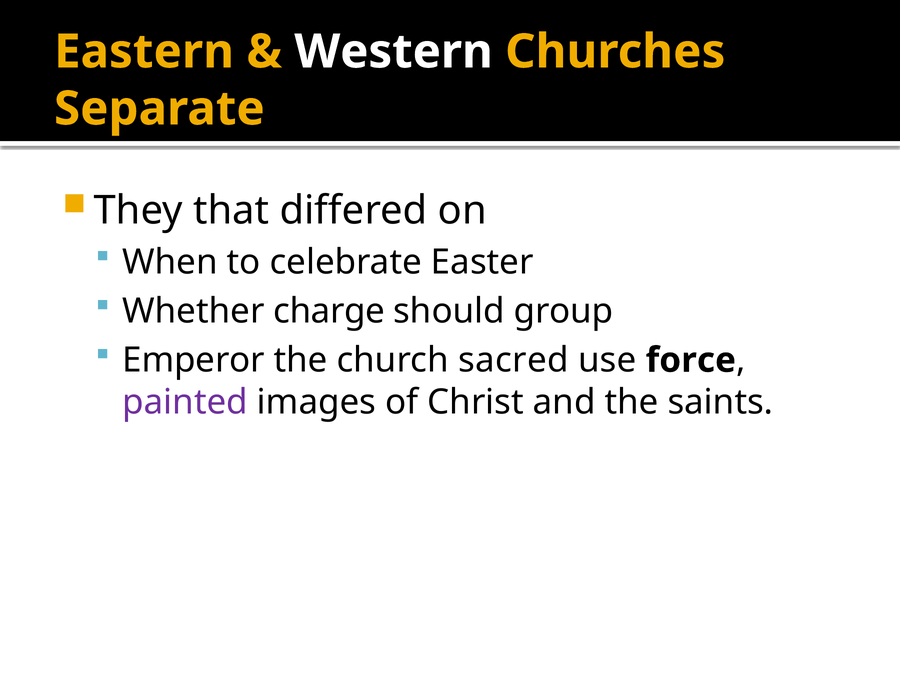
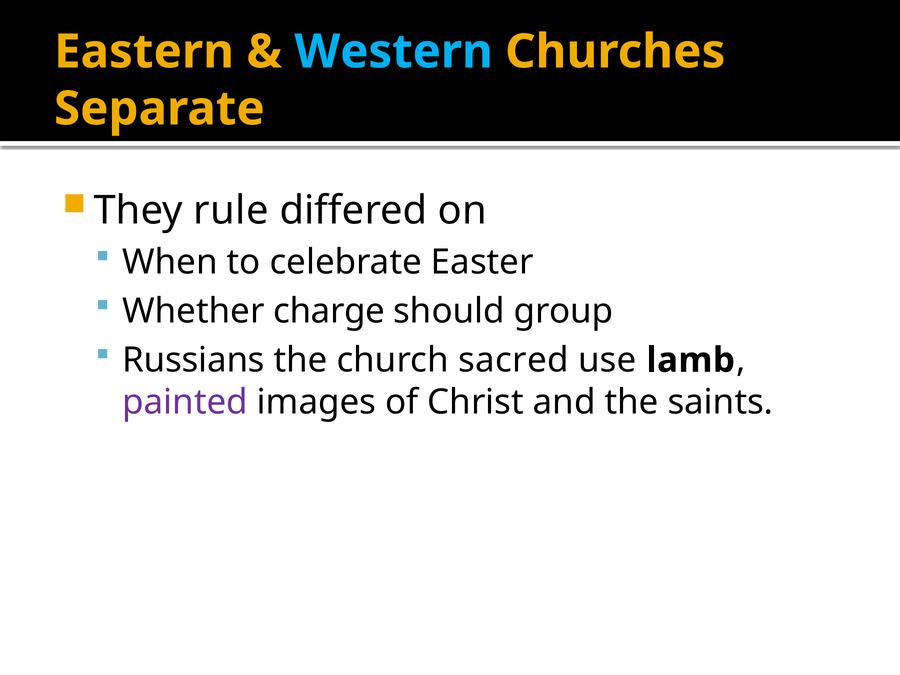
Western colour: white -> light blue
that: that -> rule
Emperor: Emperor -> Russians
force: force -> lamb
